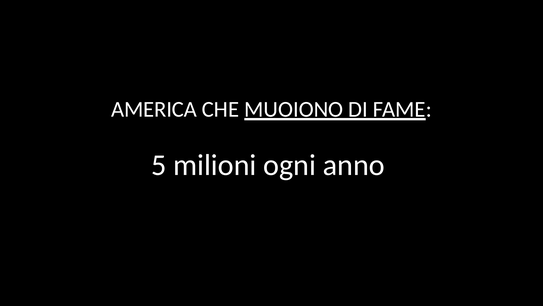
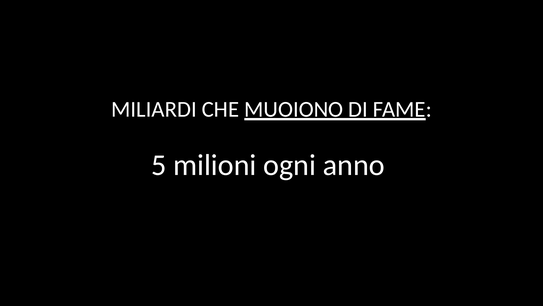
AMERICA: AMERICA -> MILIARDI
